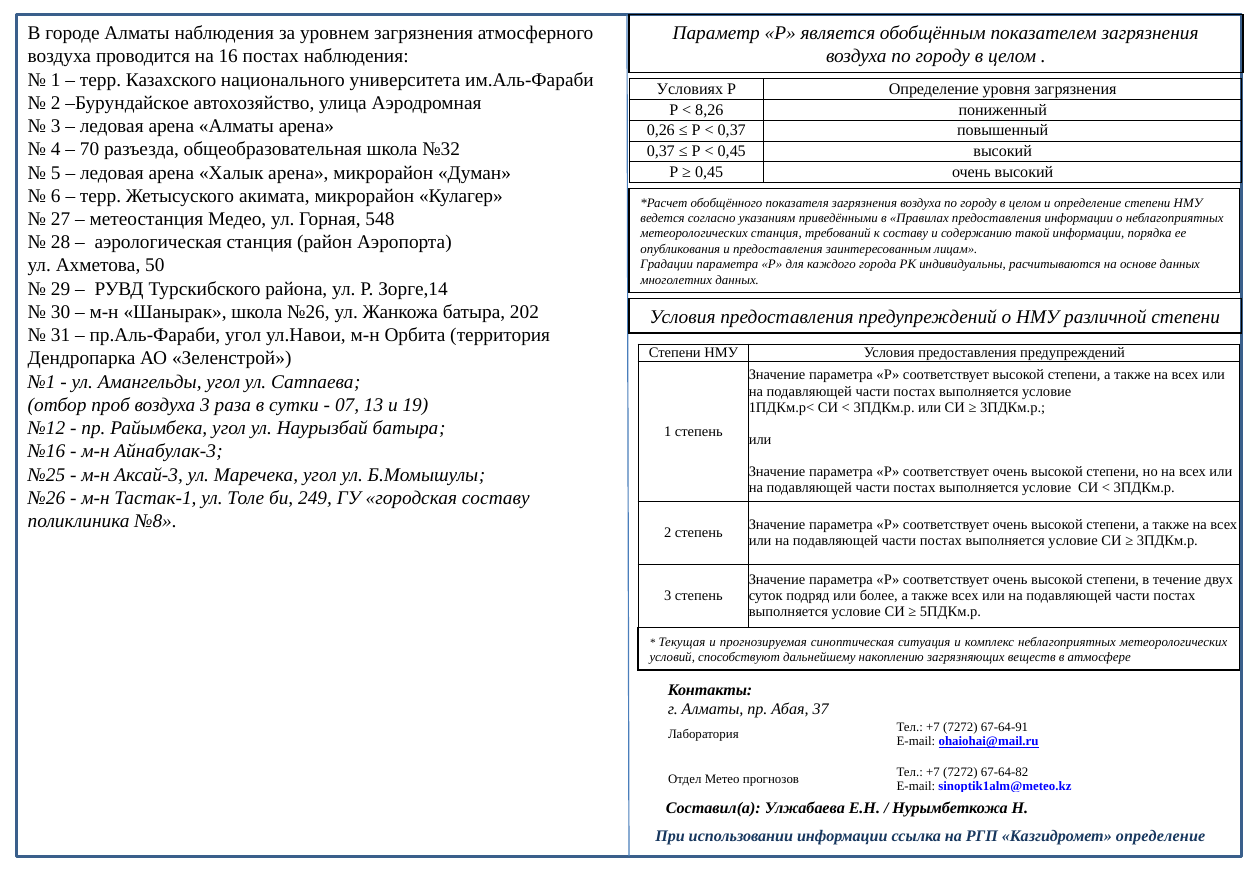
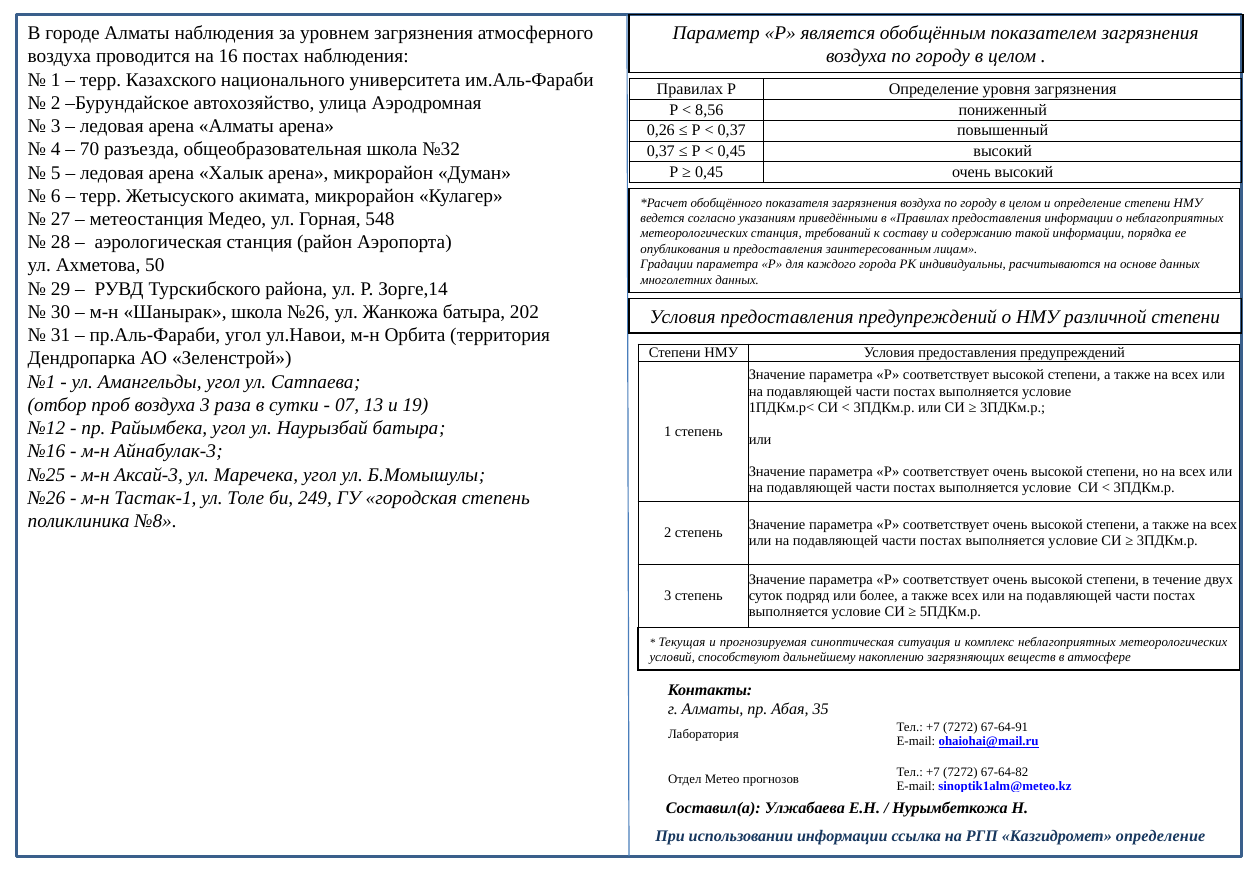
Условиях at (690, 89): Условиях -> Правилах
8,26: 8,26 -> 8,56
городская составу: составу -> степень
37: 37 -> 35
